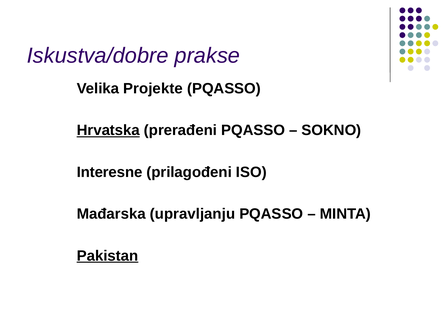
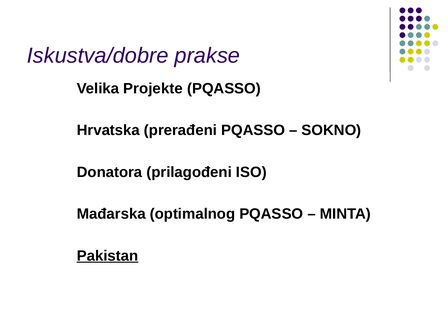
Hrvatska underline: present -> none
Interesne: Interesne -> Donatora
upravljanju: upravljanju -> optimalnog
